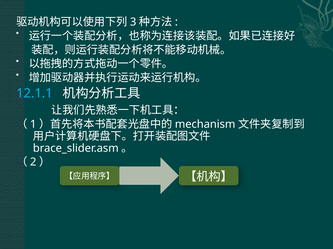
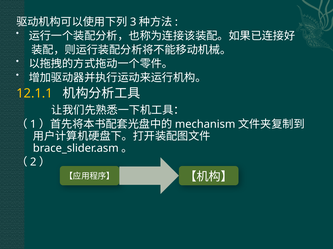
12.1.1 colour: light blue -> yellow
